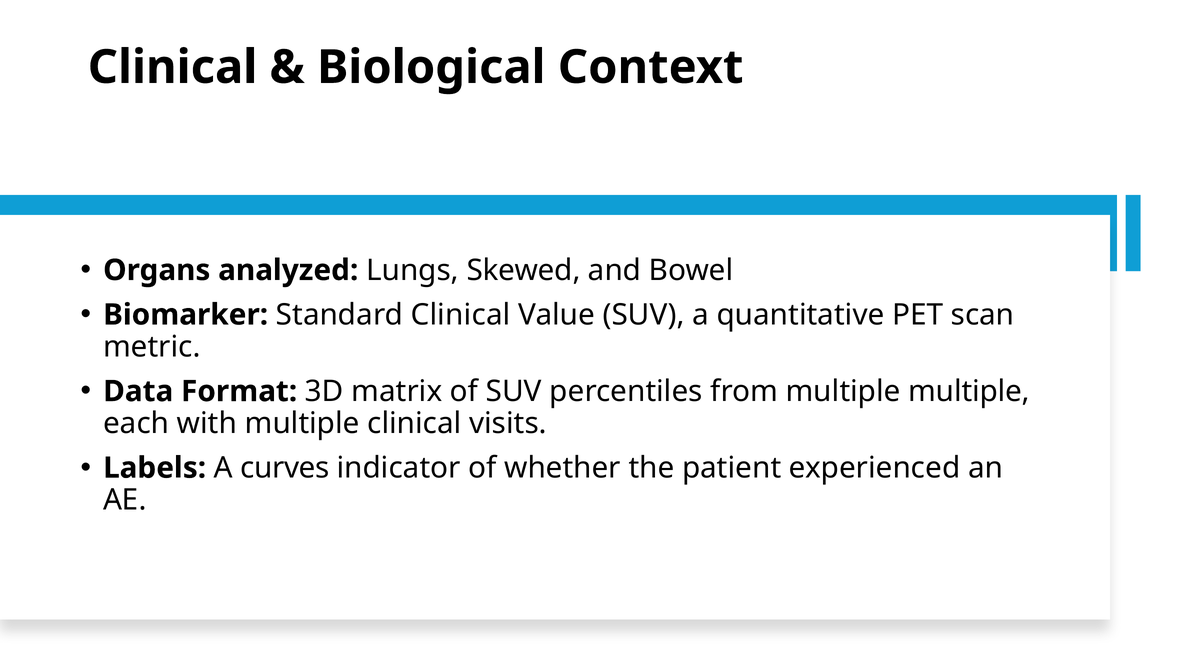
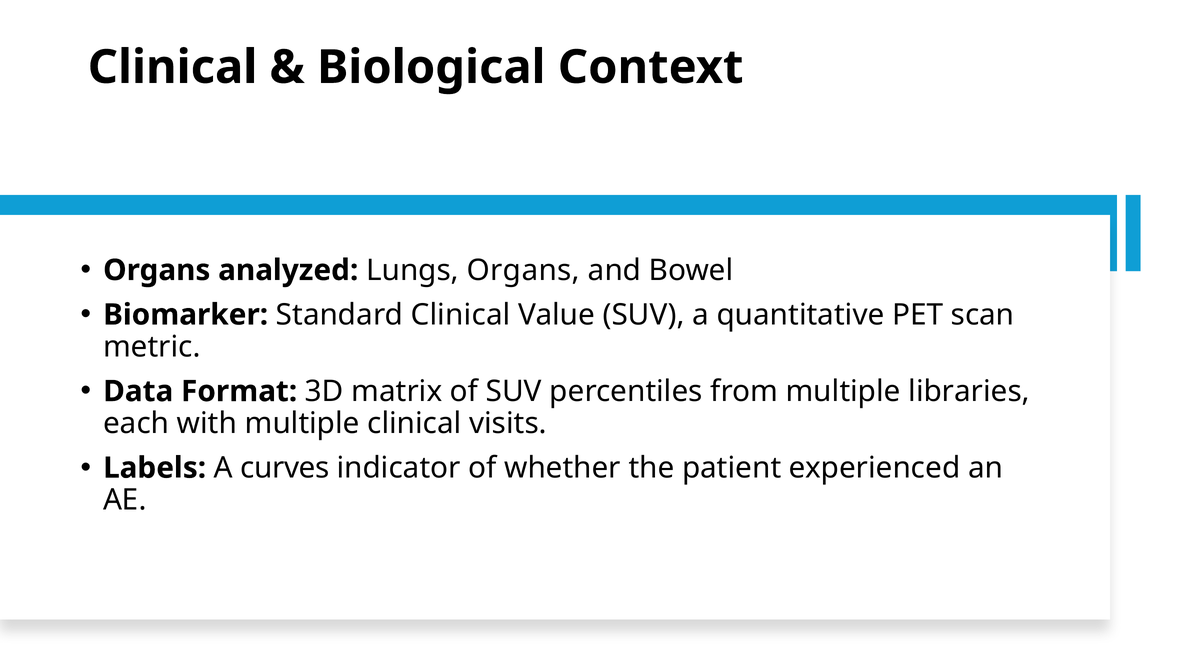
Lungs Skewed: Skewed -> Organs
multiple multiple: multiple -> libraries
